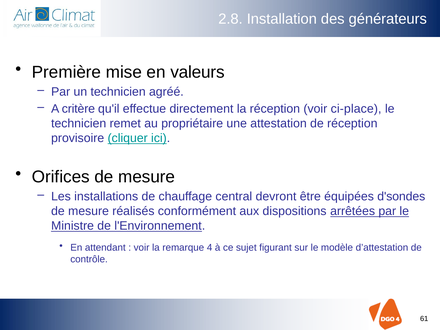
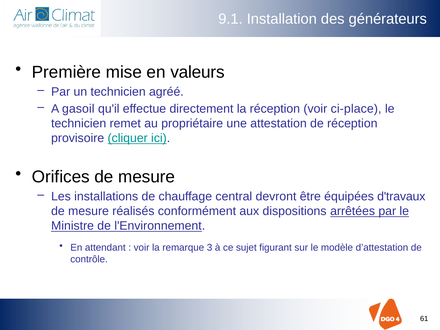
2.8: 2.8 -> 9.1
critère: critère -> gasoil
d'sondes: d'sondes -> d'travaux
4: 4 -> 3
